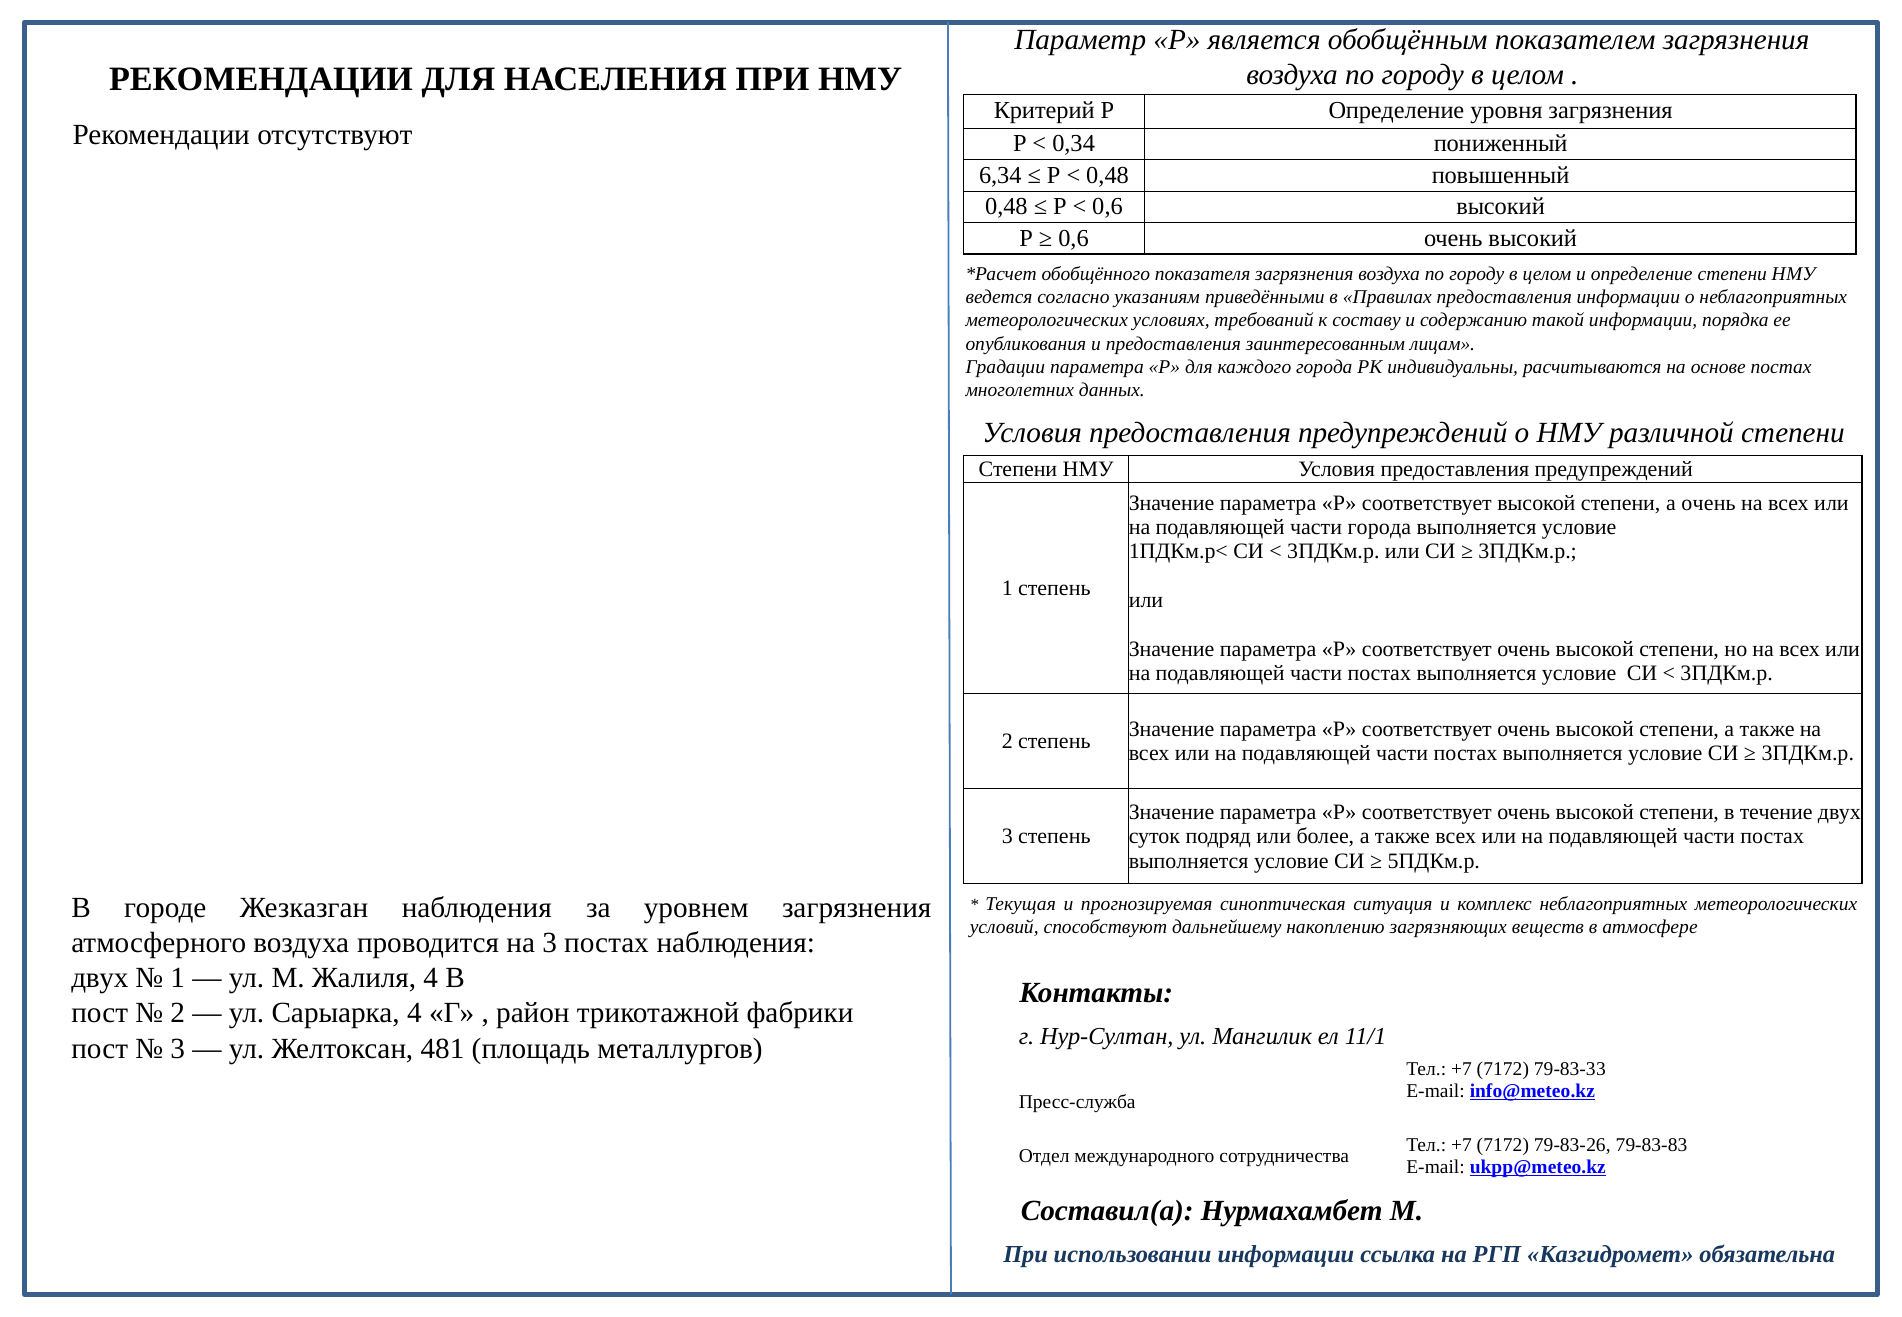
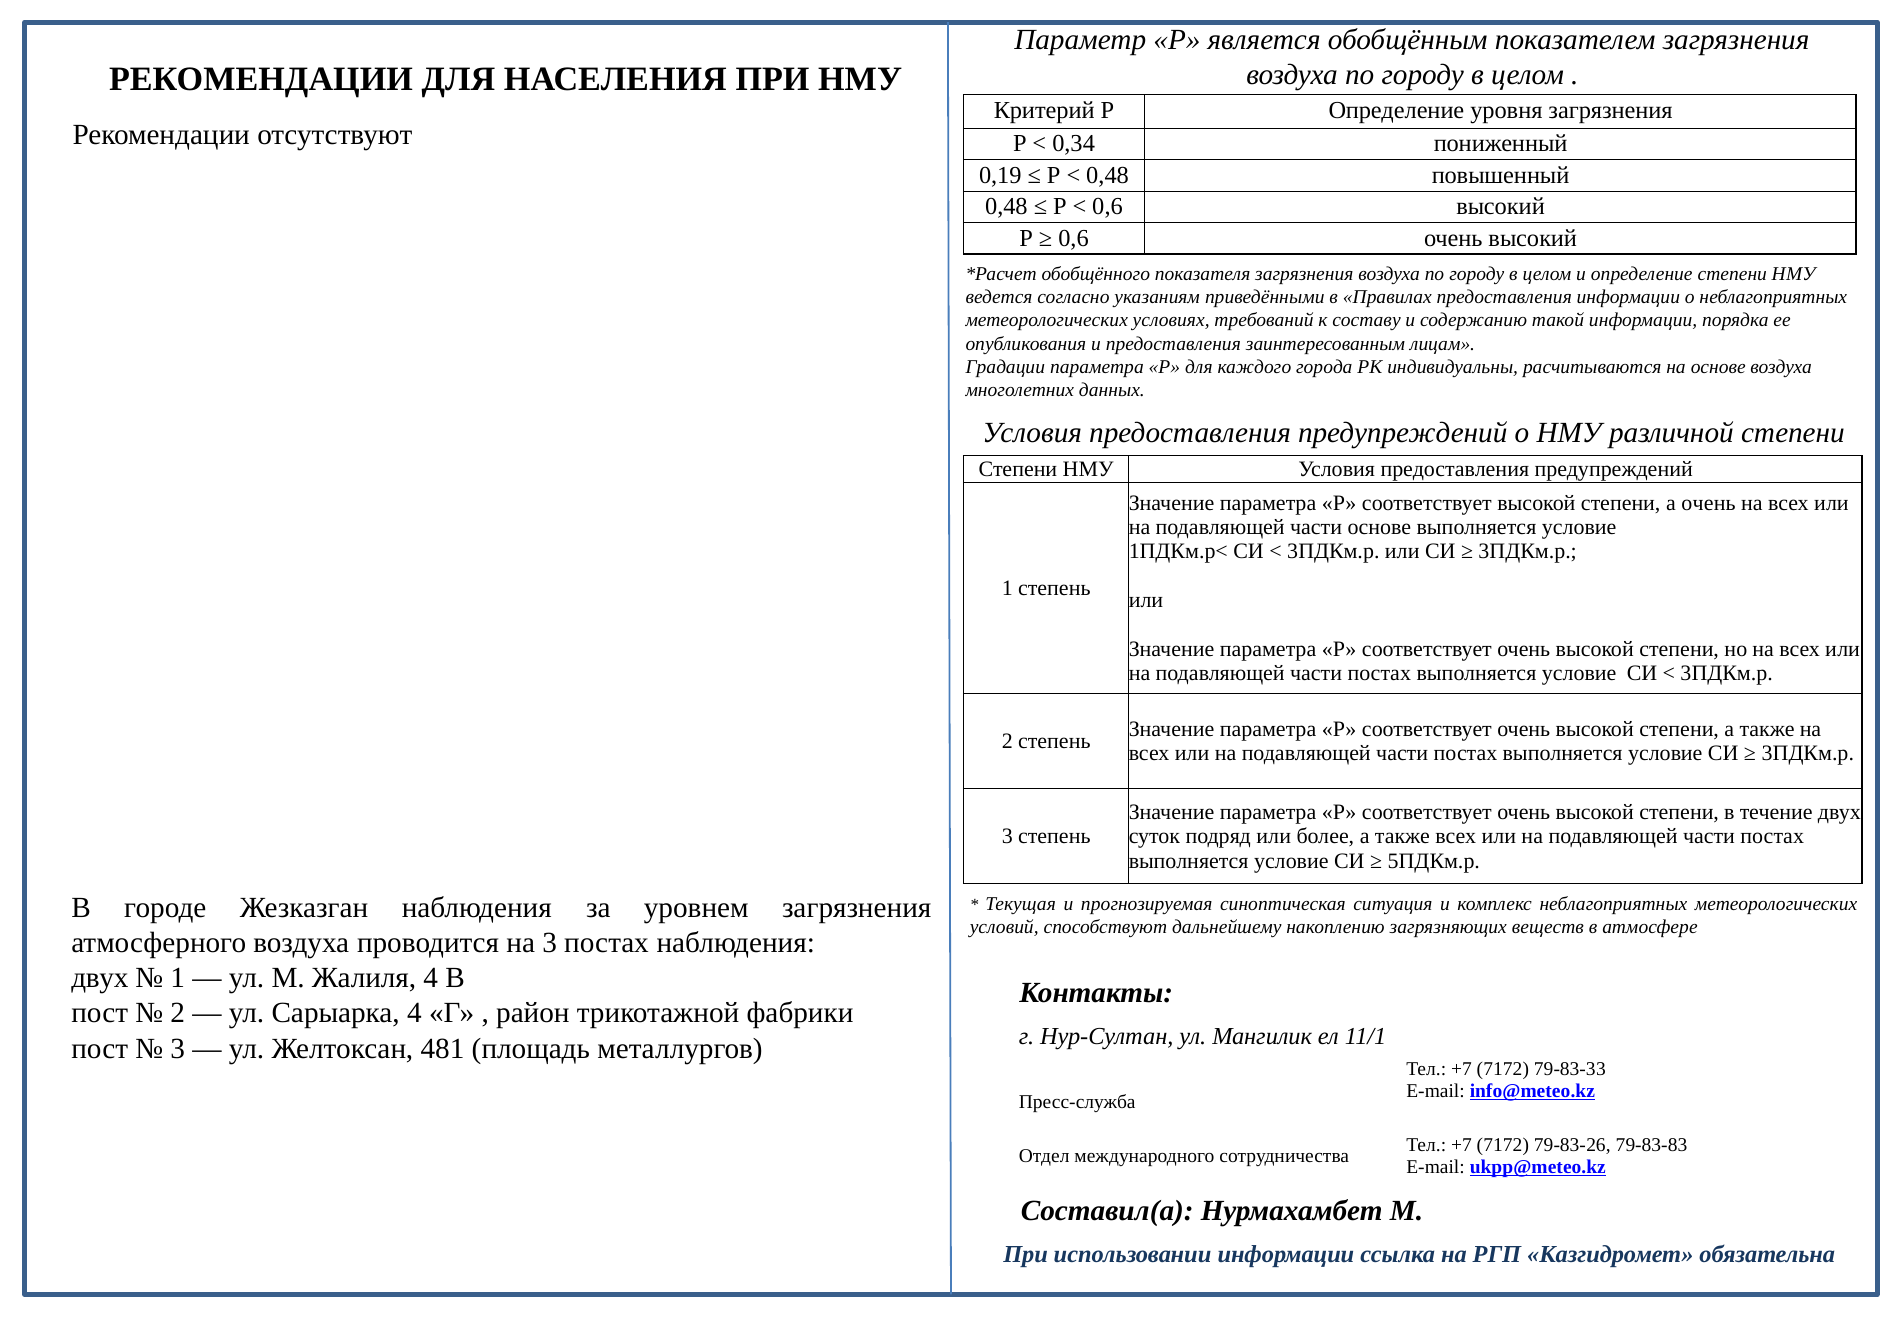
6,34: 6,34 -> 0,19
основе постах: постах -> воздуха
части города: города -> основе
